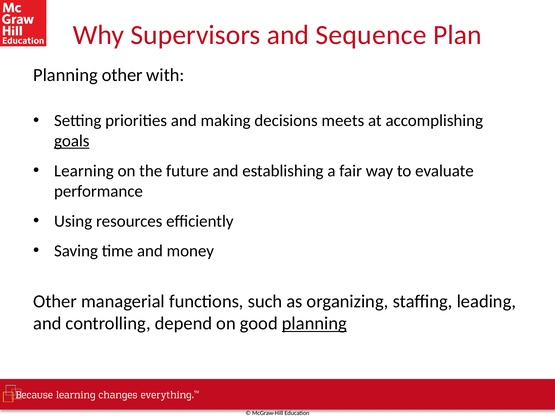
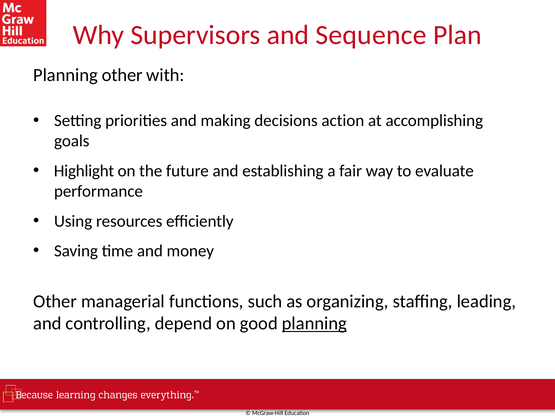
meets: meets -> action
goals underline: present -> none
Learning: Learning -> Highlight
